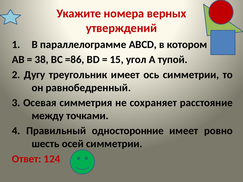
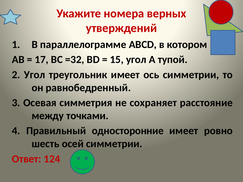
38: 38 -> 17
=86: =86 -> =32
2 Дугу: Дугу -> Угол
